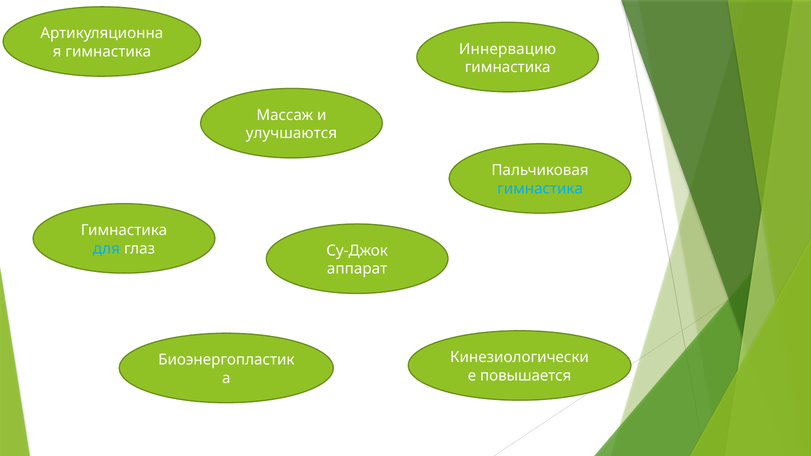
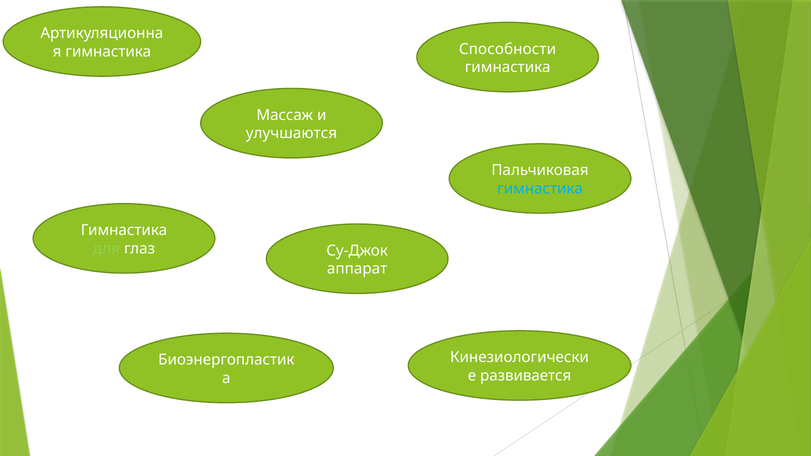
Иннервацию: Иннервацию -> Способности
для colour: light blue -> light green
повышается: повышается -> развивается
